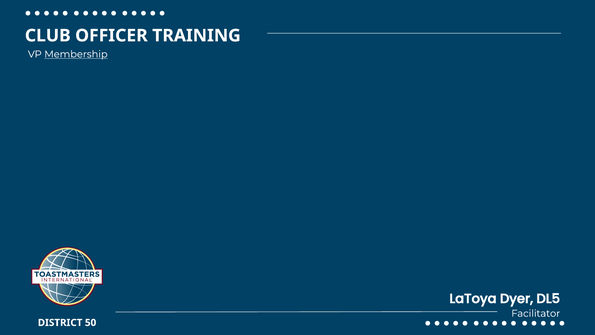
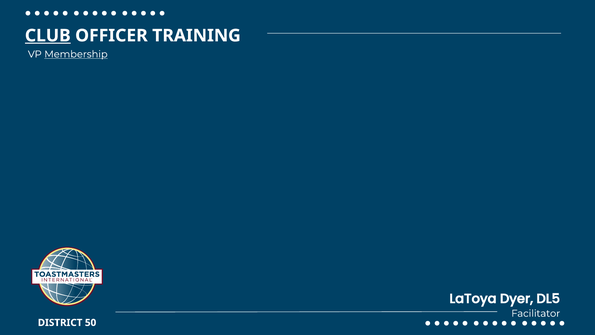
CLUB underline: none -> present
